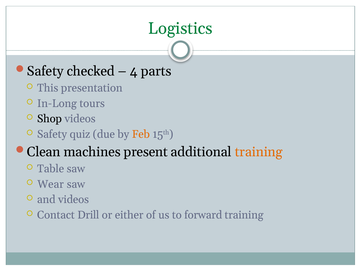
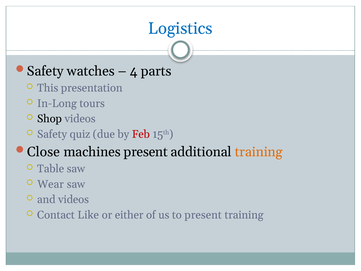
Logistics colour: green -> blue
checked: checked -> watches
Feb colour: orange -> red
Clean: Clean -> Close
Drill: Drill -> Like
to forward: forward -> present
